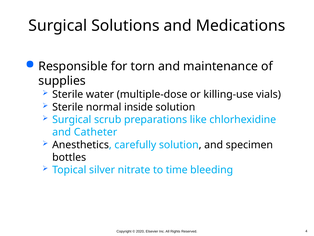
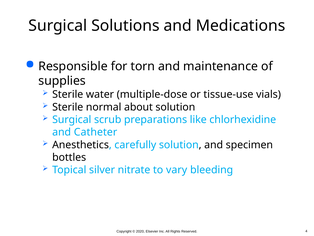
killing-use: killing-use -> tissue-use
inside: inside -> about
time: time -> vary
